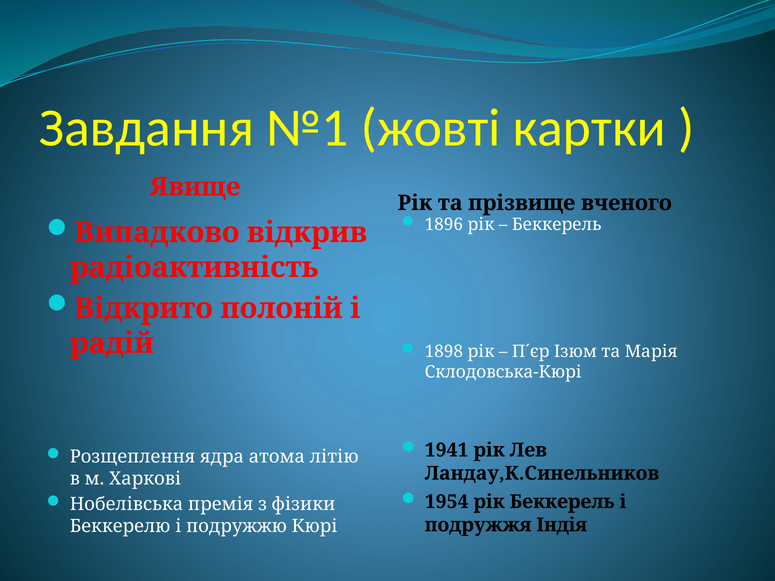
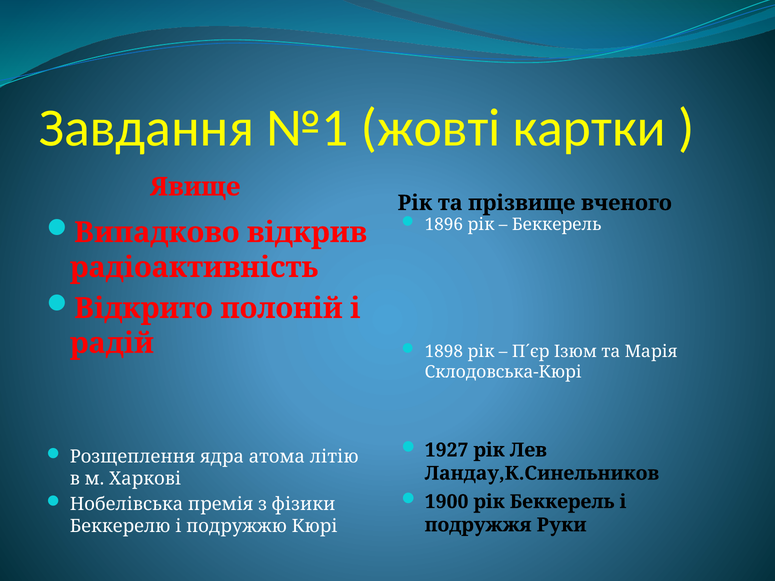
1941: 1941 -> 1927
1954: 1954 -> 1900
Індія: Індія -> Руки
